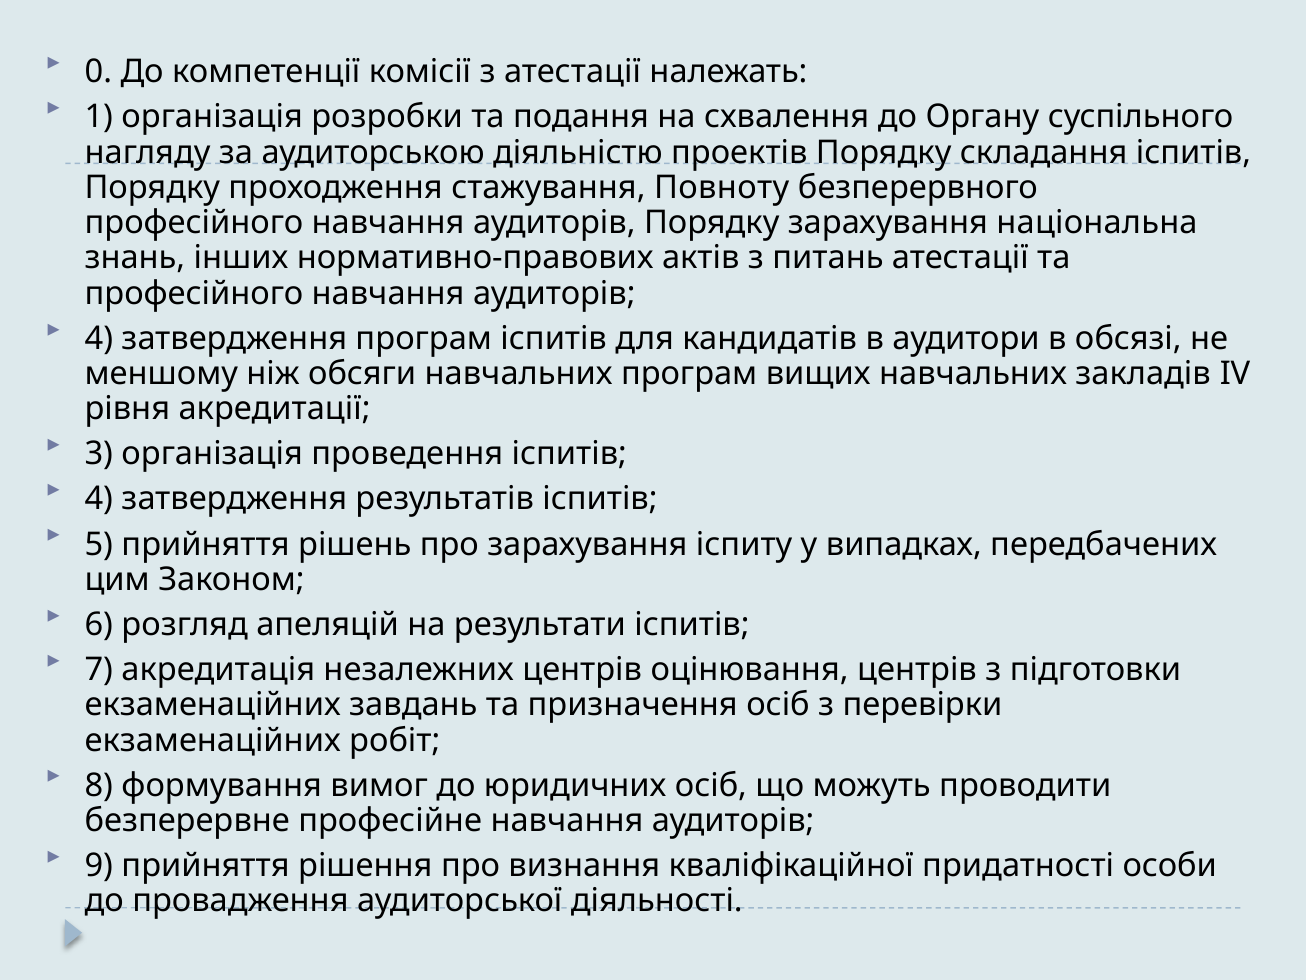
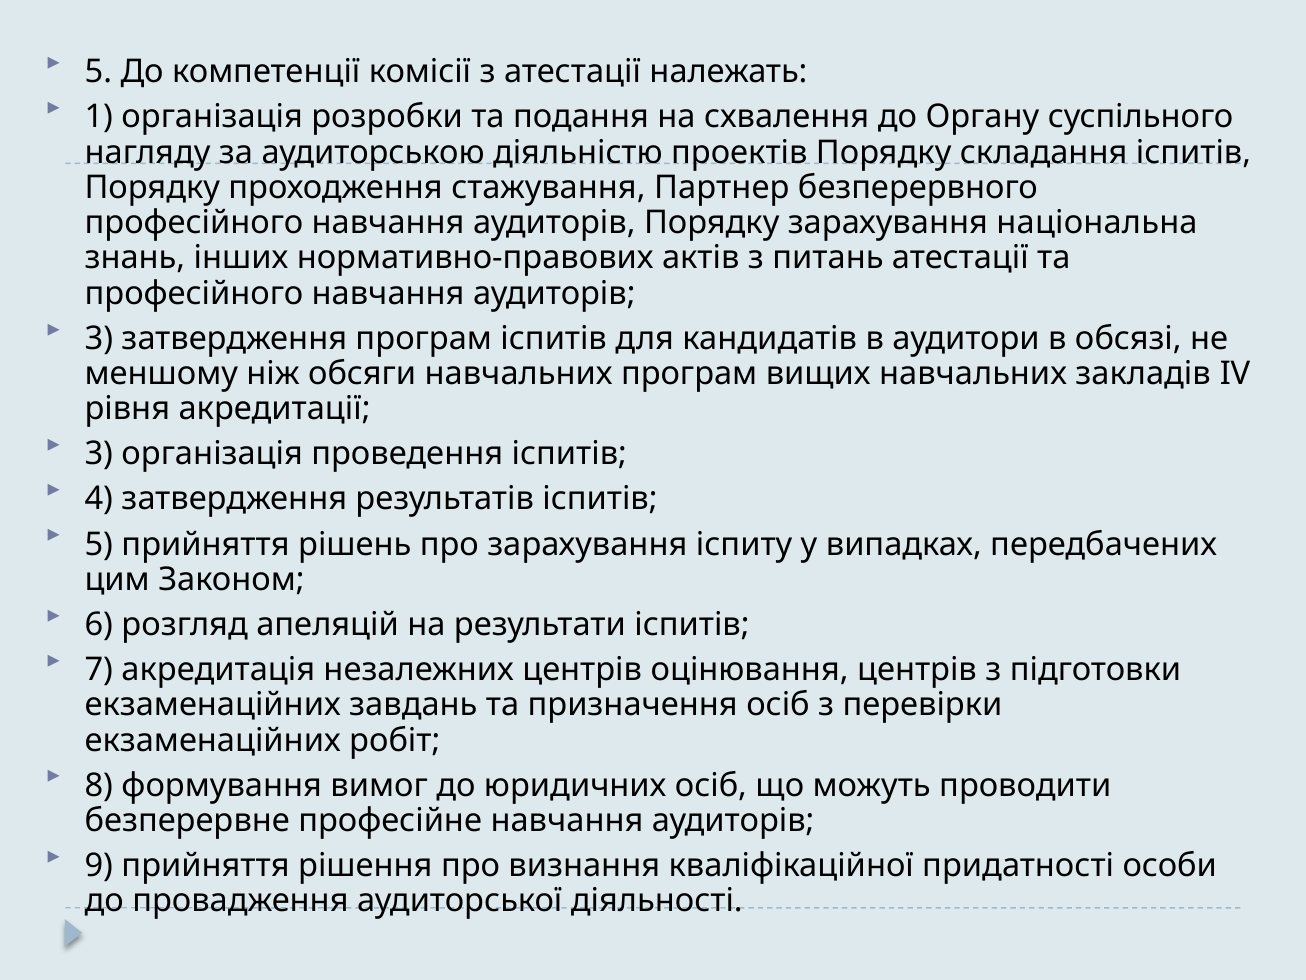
0 at (98, 72): 0 -> 5
Повноту: Повноту -> Партнер
4 at (99, 338): 4 -> 3
